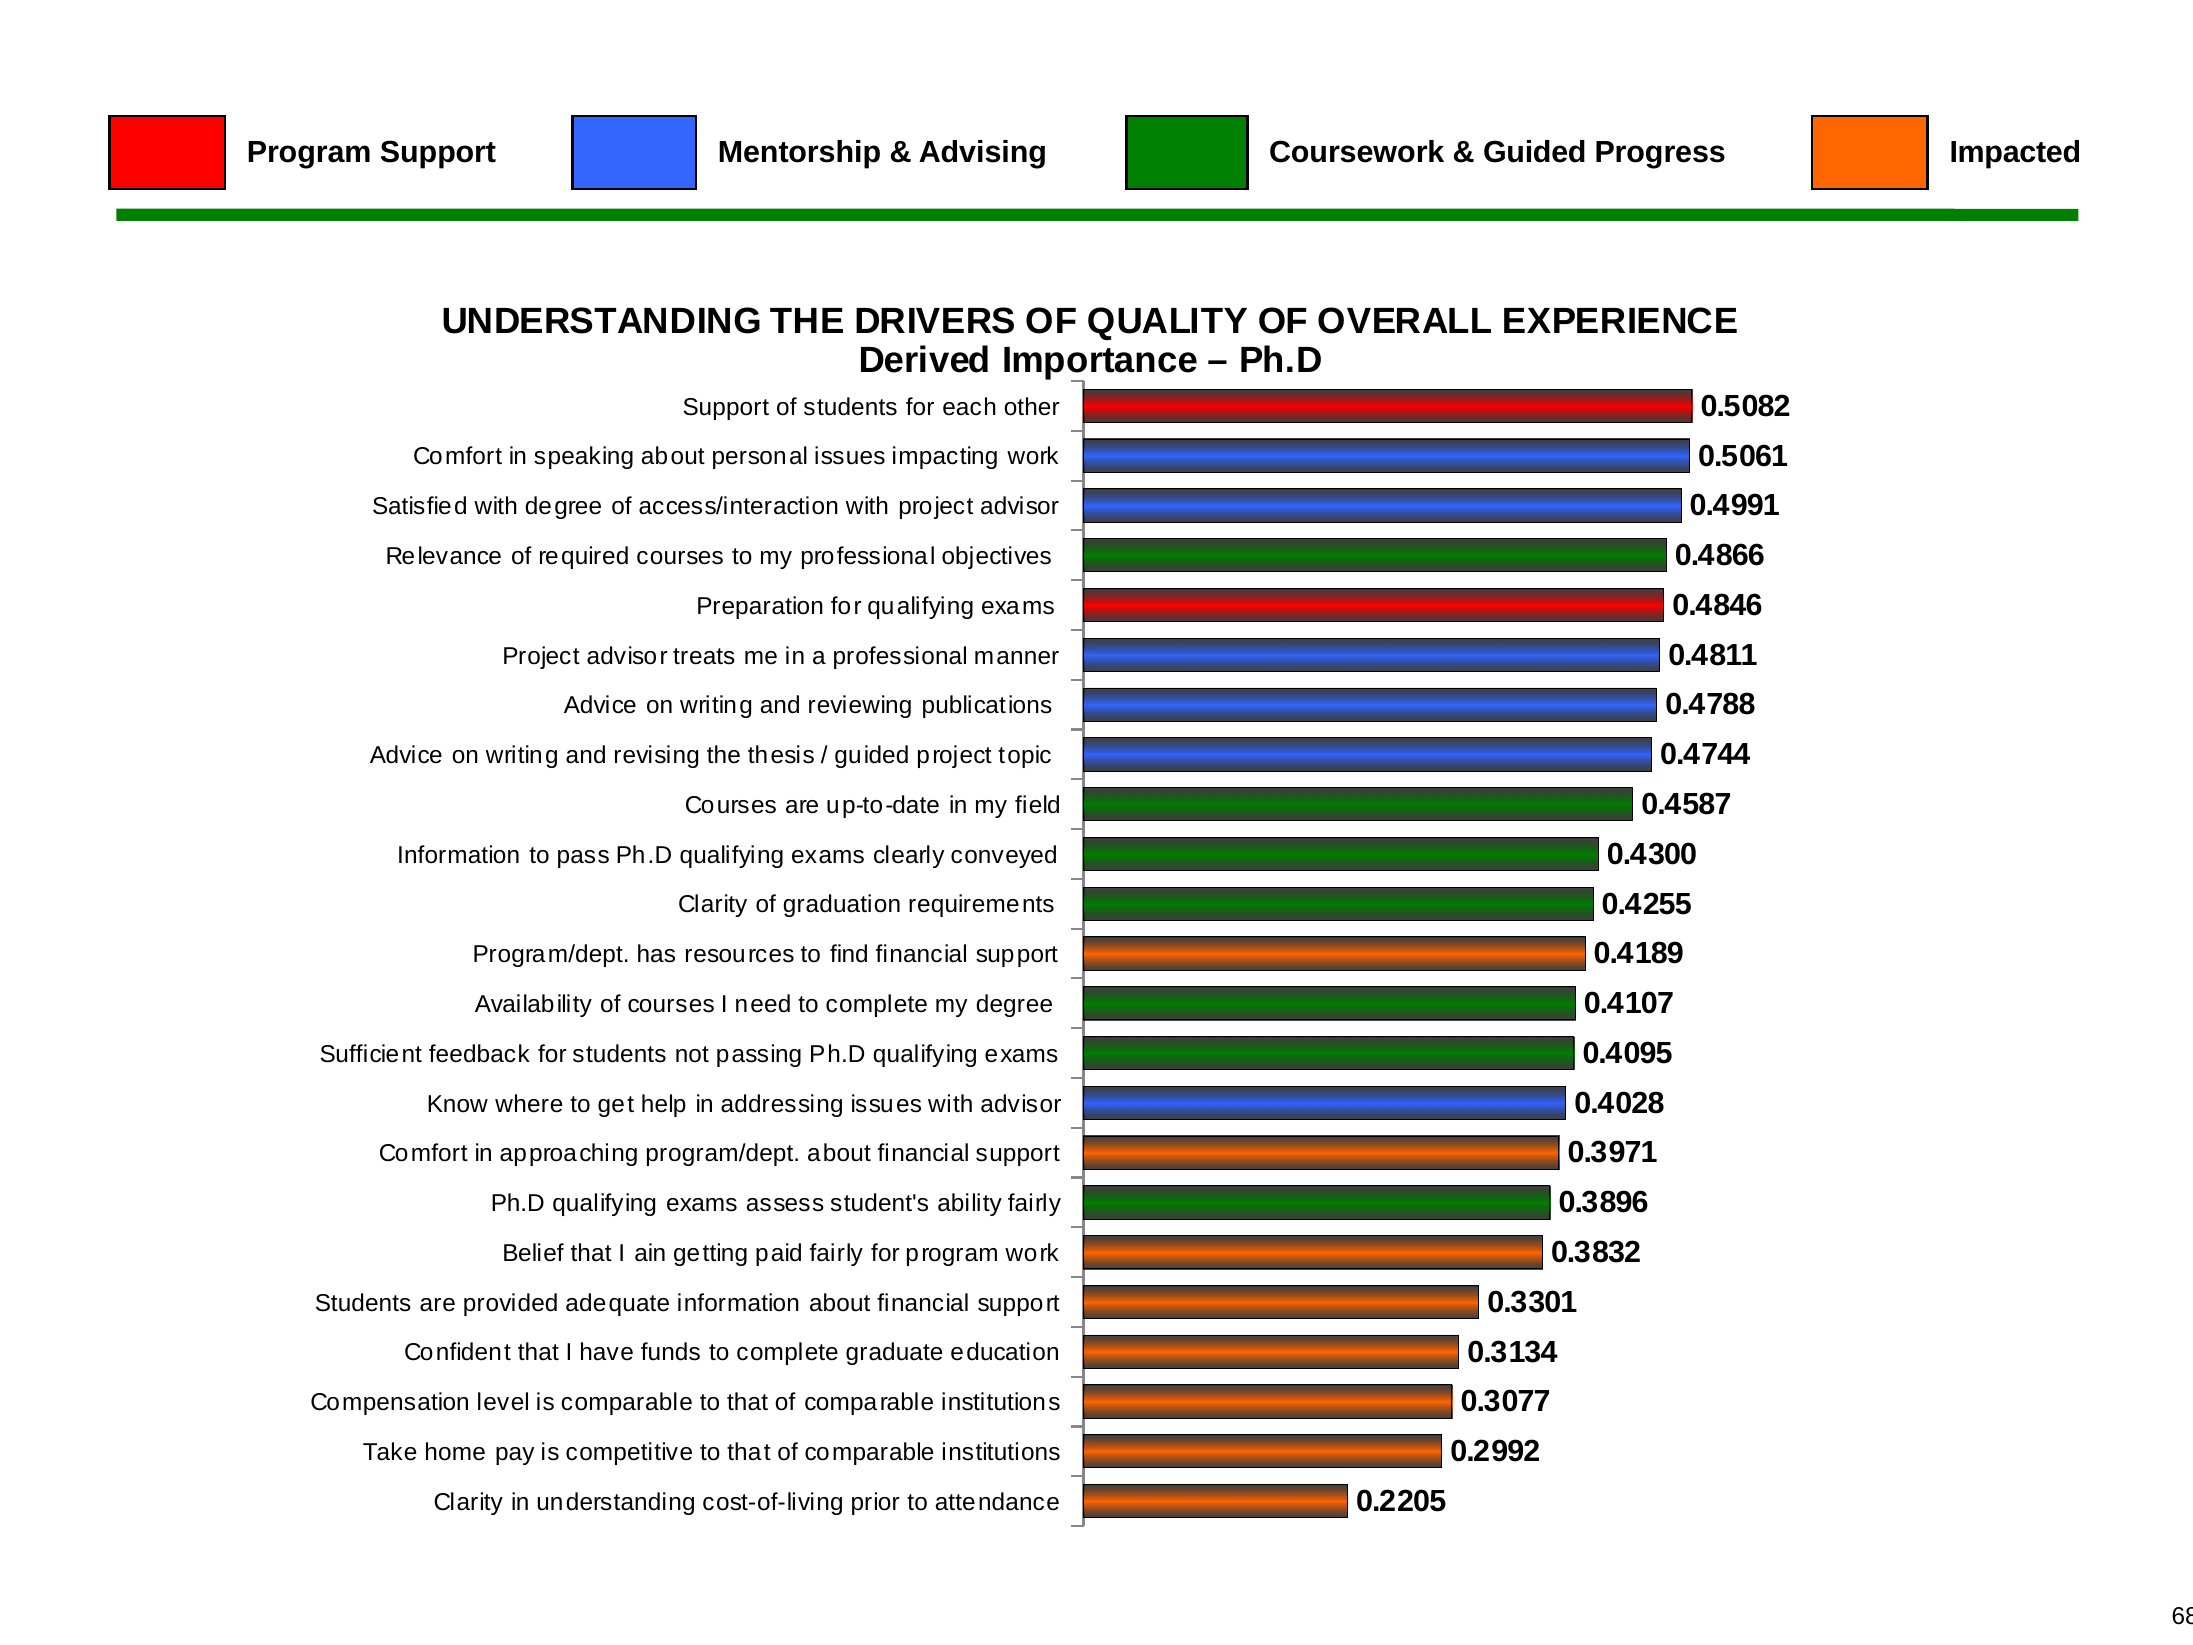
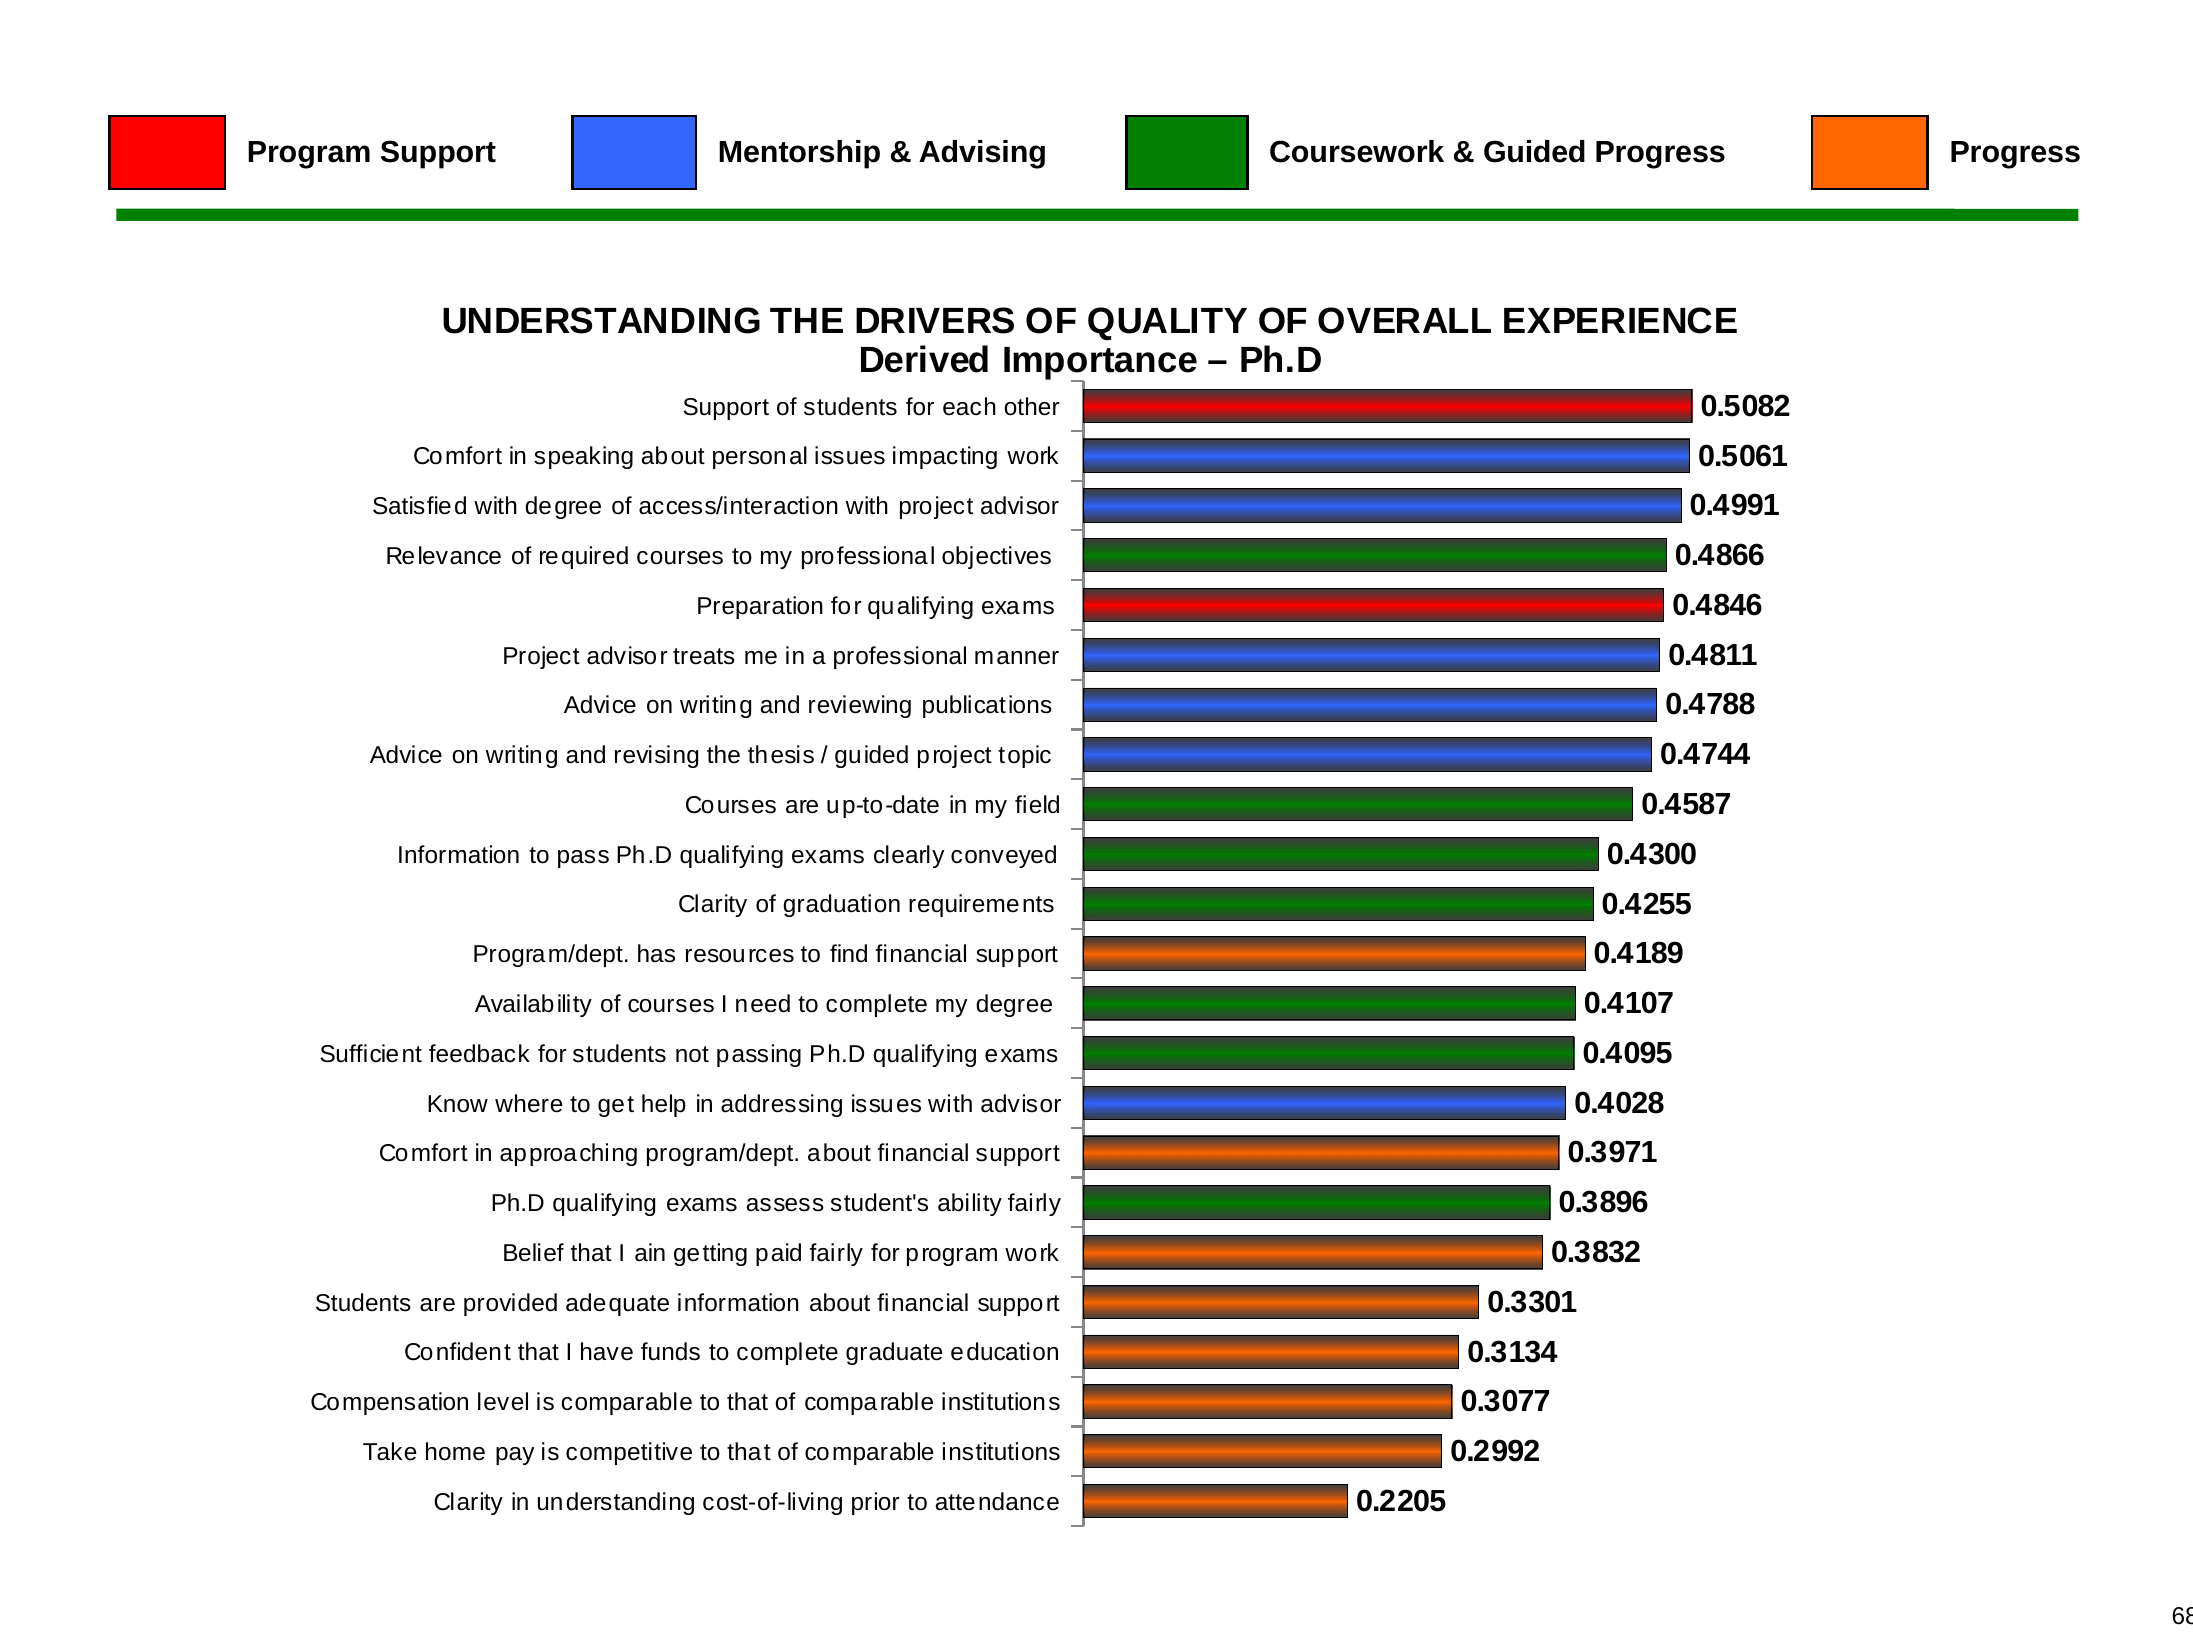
Progress Impacted: Impacted -> Progress
